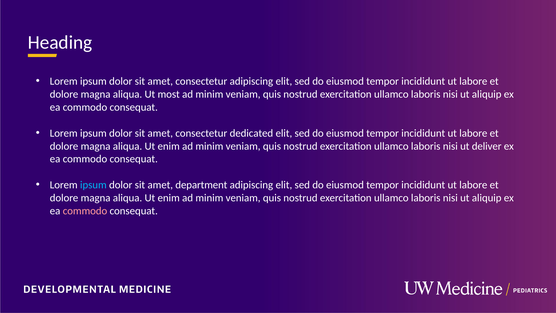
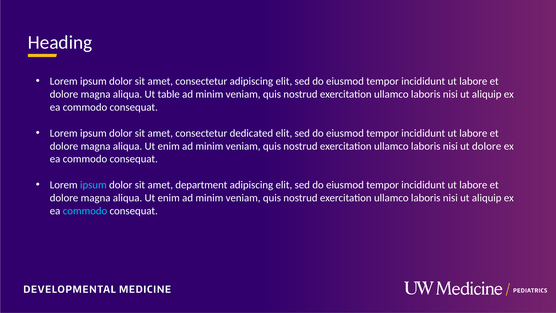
most: most -> table
ut deliver: deliver -> dolore
commodo at (85, 211) colour: pink -> light blue
